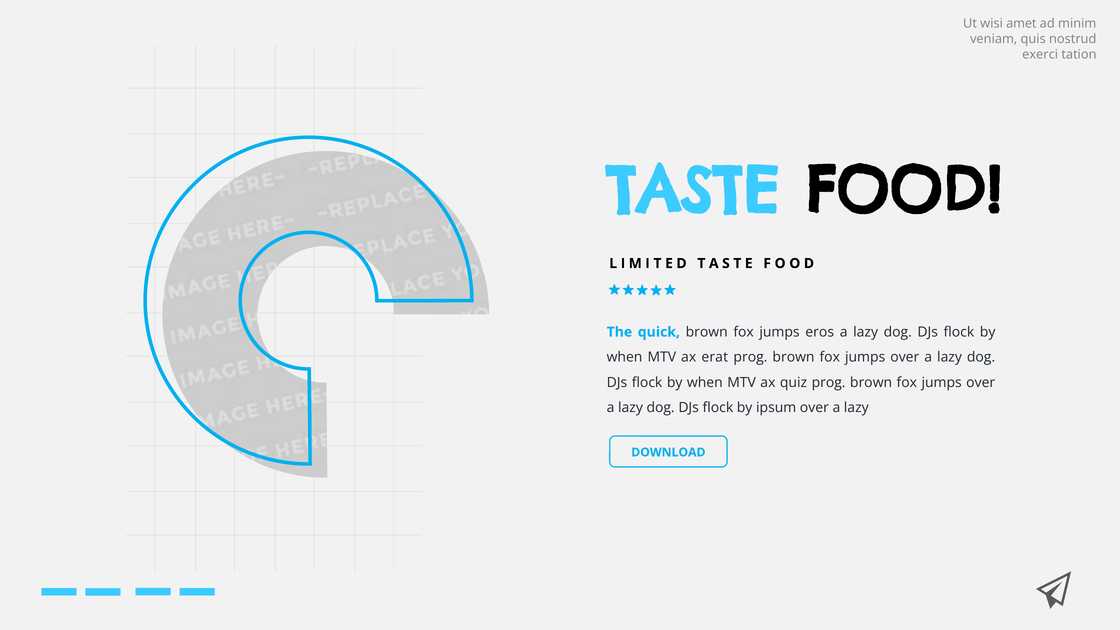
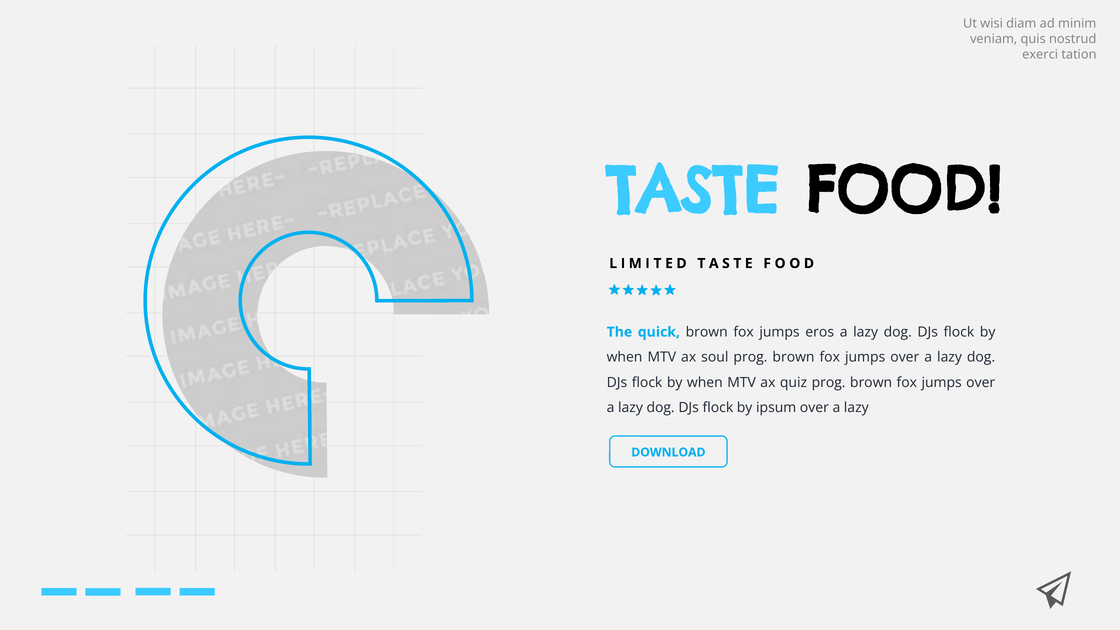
amet: amet -> diam
erat: erat -> soul
